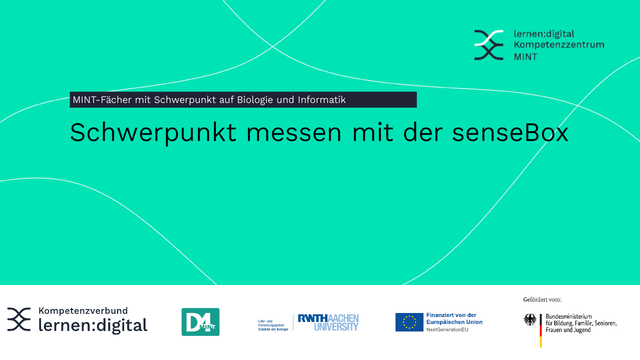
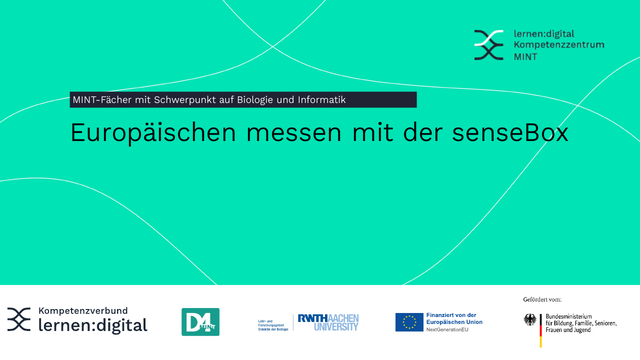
Schwerpunkt at (153, 133): Schwerpunkt -> Europäischen
